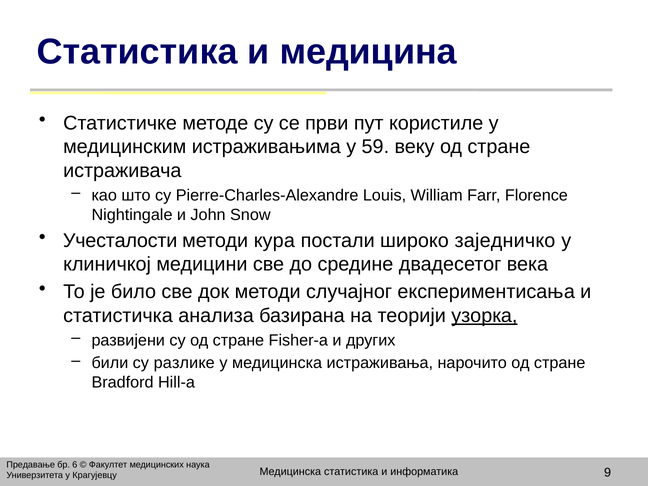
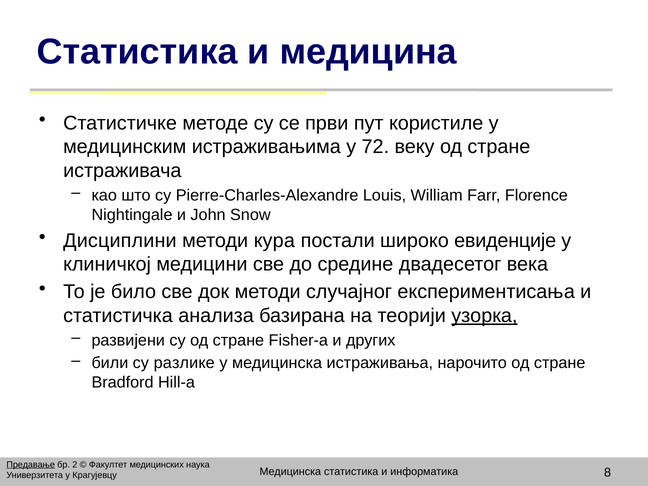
59: 59 -> 72
Учесталости: Учесталости -> Дисциплини
заједничко: заједничко -> евиденције
Предавање underline: none -> present
6: 6 -> 2
9: 9 -> 8
